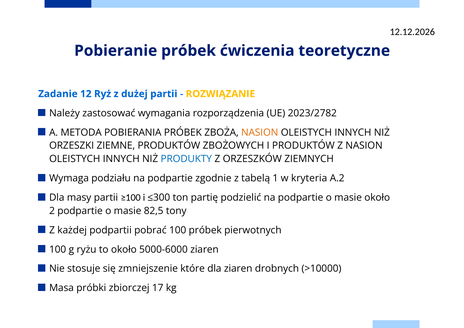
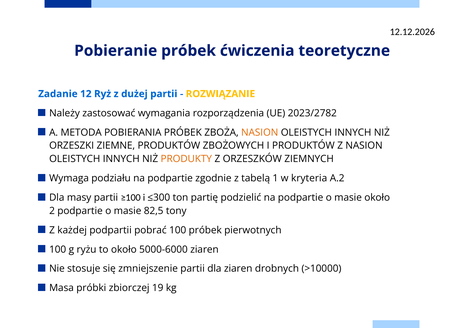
PRODUKTY colour: blue -> orange
zmniejszenie które: które -> partii
17: 17 -> 19
